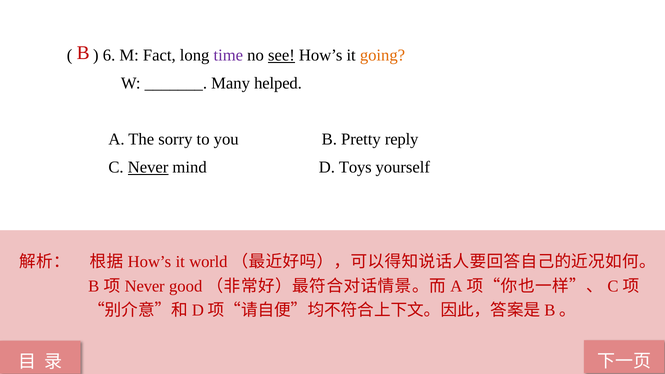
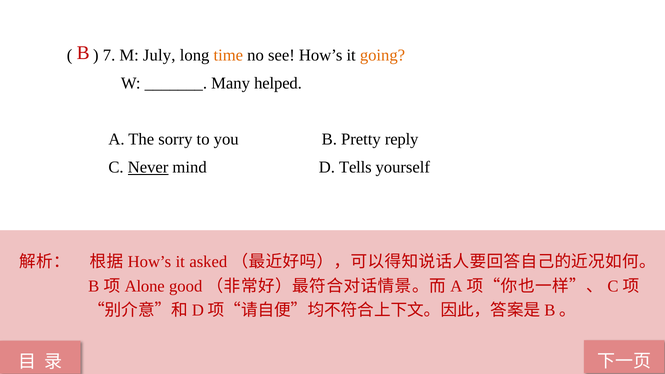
6: 6 -> 7
Fact: Fact -> July
time colour: purple -> orange
see underline: present -> none
Toys: Toys -> Tells
world: world -> asked
Never at (145, 286): Never -> Alone
